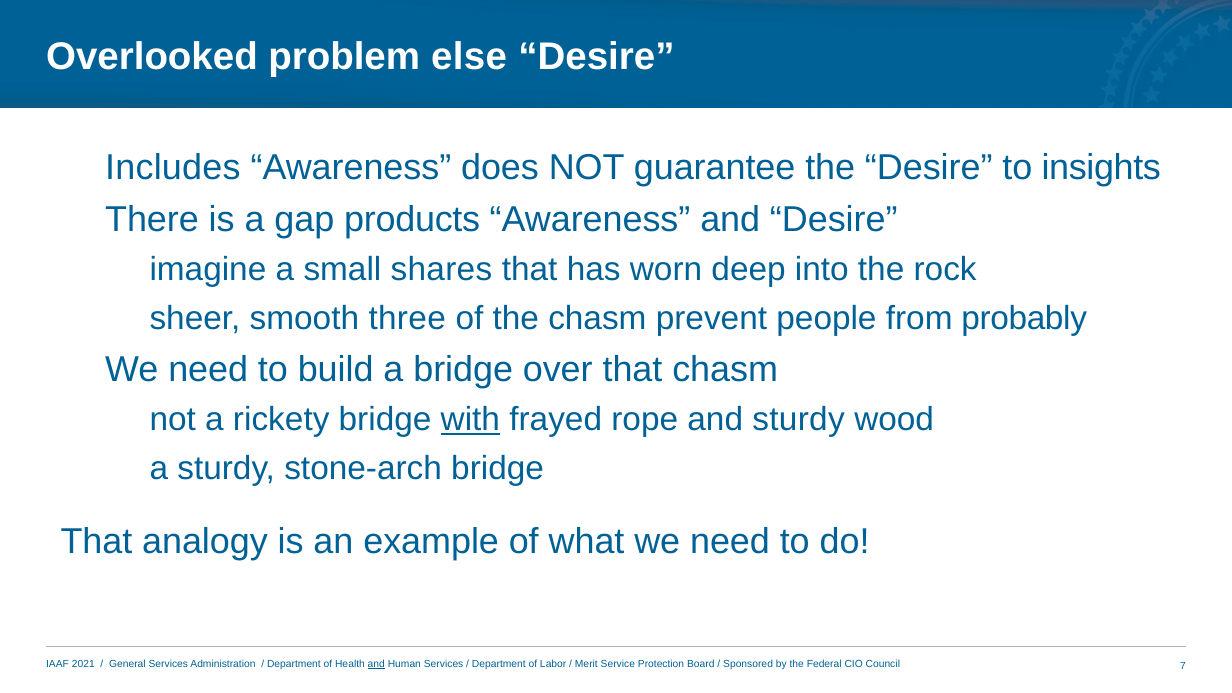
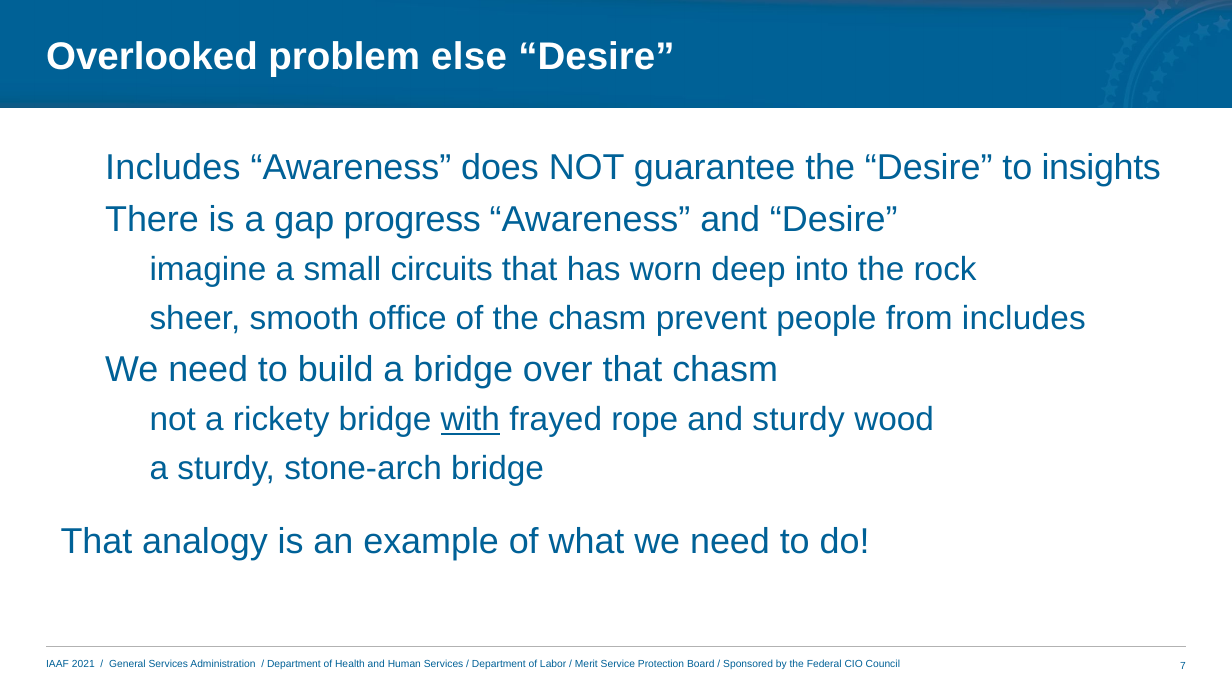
products: products -> progress
shares: shares -> circuits
three: three -> office
from probably: probably -> includes
and at (376, 664) underline: present -> none
